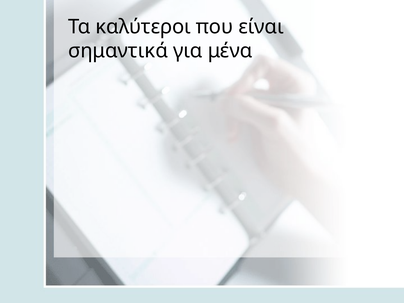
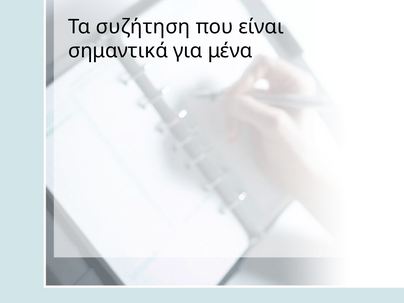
καλύτεροι: καλύτεροι -> συζήτηση
